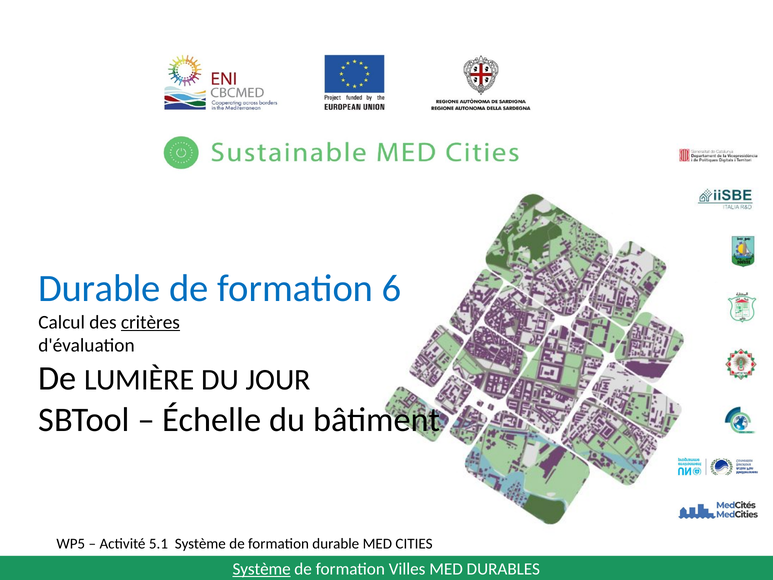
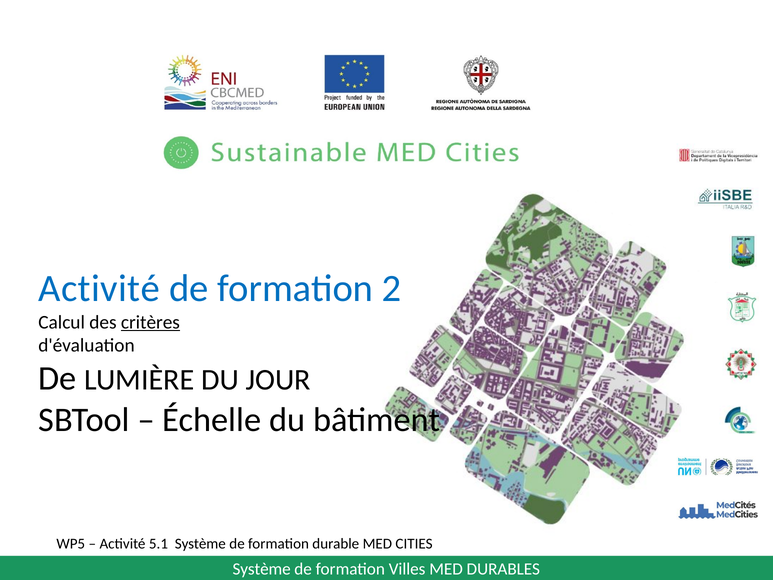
Durable at (100, 289): Durable -> Activité
6: 6 -> 2
Système at (262, 569) underline: present -> none
